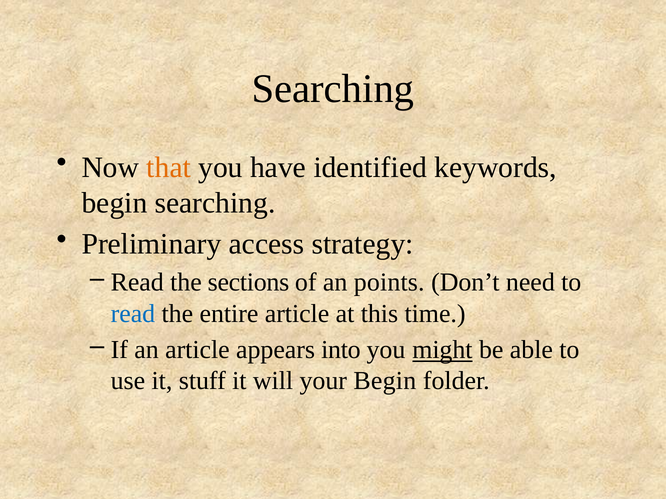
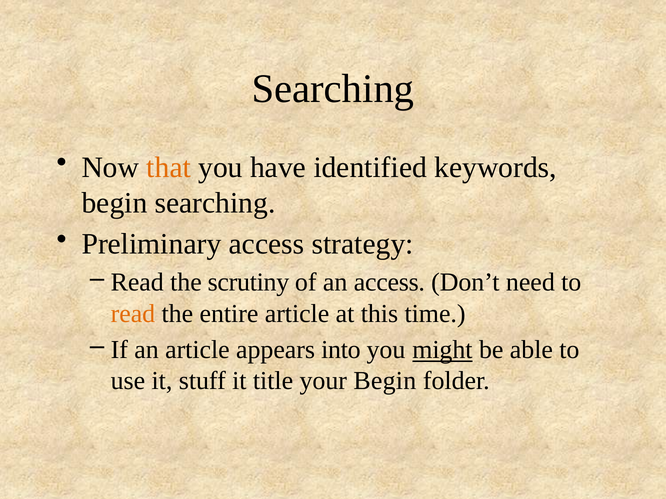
sections: sections -> scrutiny
an points: points -> access
read at (133, 314) colour: blue -> orange
will: will -> title
